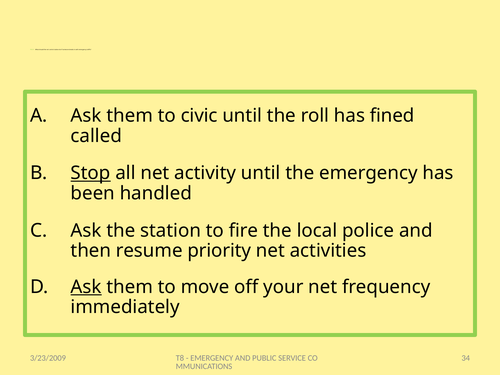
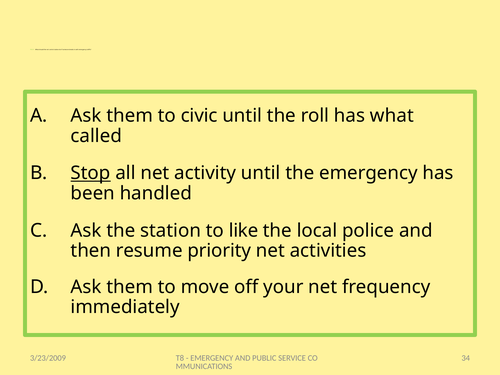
has fined: fined -> what
fire: fire -> like
Ask at (86, 287) underline: present -> none
